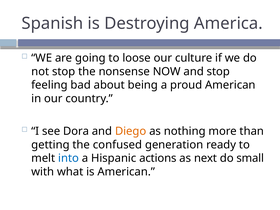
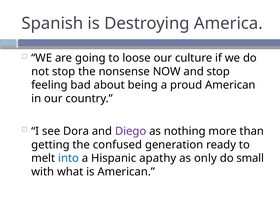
Diego colour: orange -> purple
actions: actions -> apathy
next: next -> only
